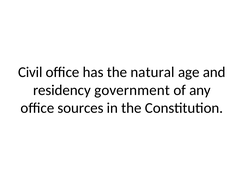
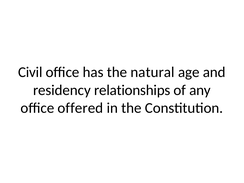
government: government -> relationships
sources: sources -> offered
